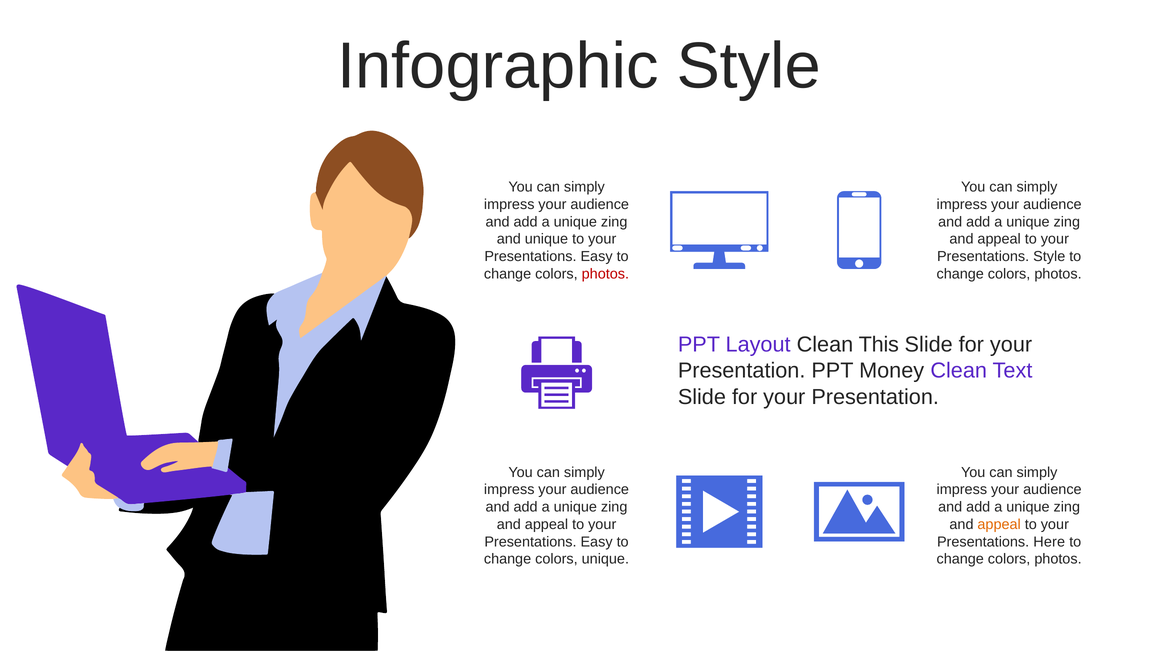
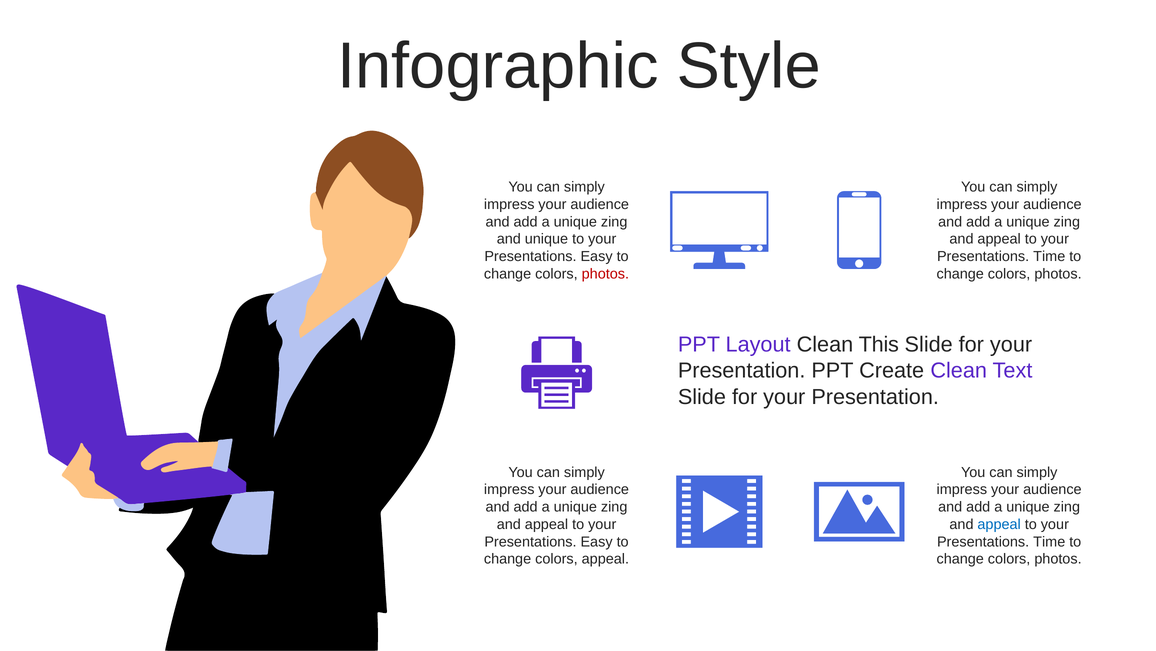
Style at (1049, 256): Style -> Time
Money: Money -> Create
appeal at (999, 524) colour: orange -> blue
Here at (1049, 541): Here -> Time
colors unique: unique -> appeal
